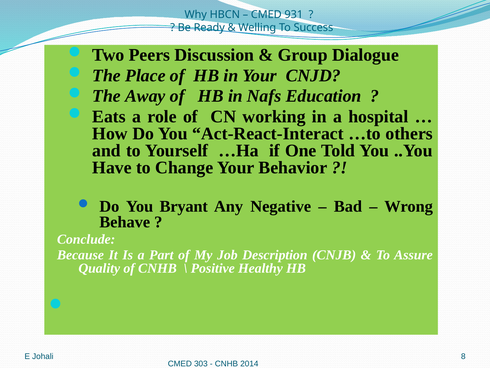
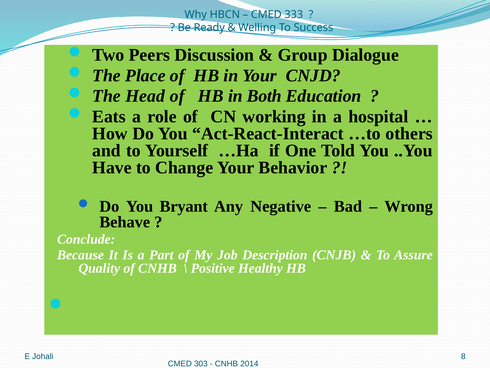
931: 931 -> 333
Away: Away -> Head
Nafs: Nafs -> Both
